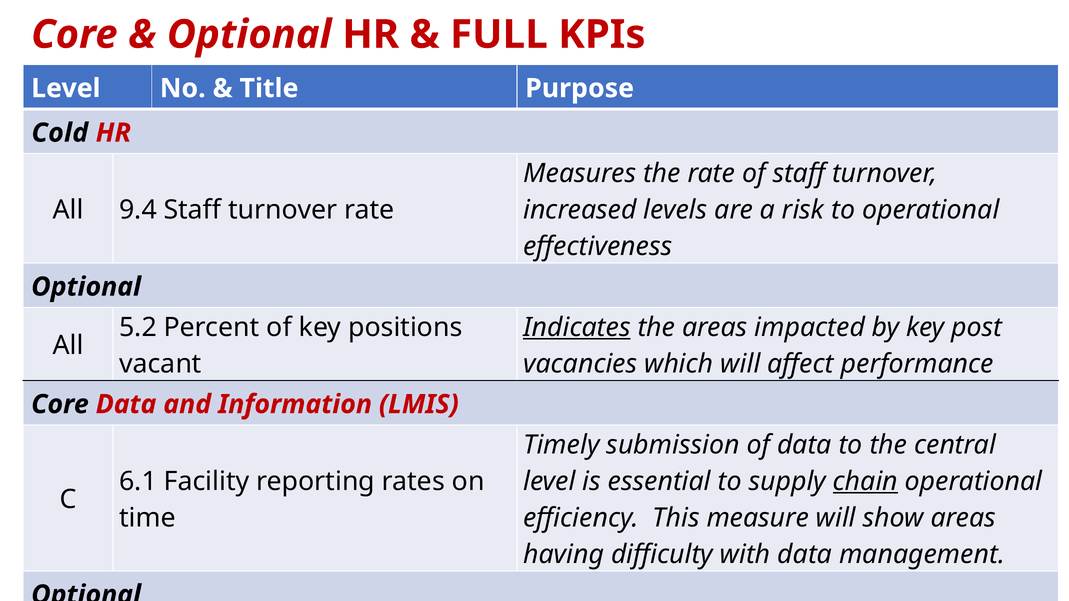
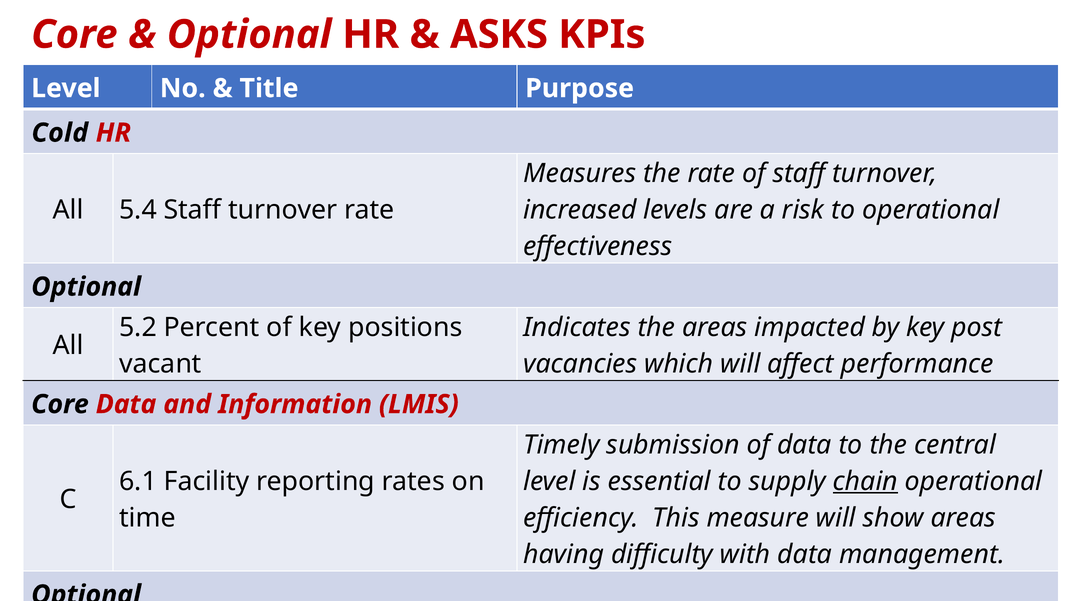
FULL: FULL -> ASKS
9.4: 9.4 -> 5.4
Indicates underline: present -> none
